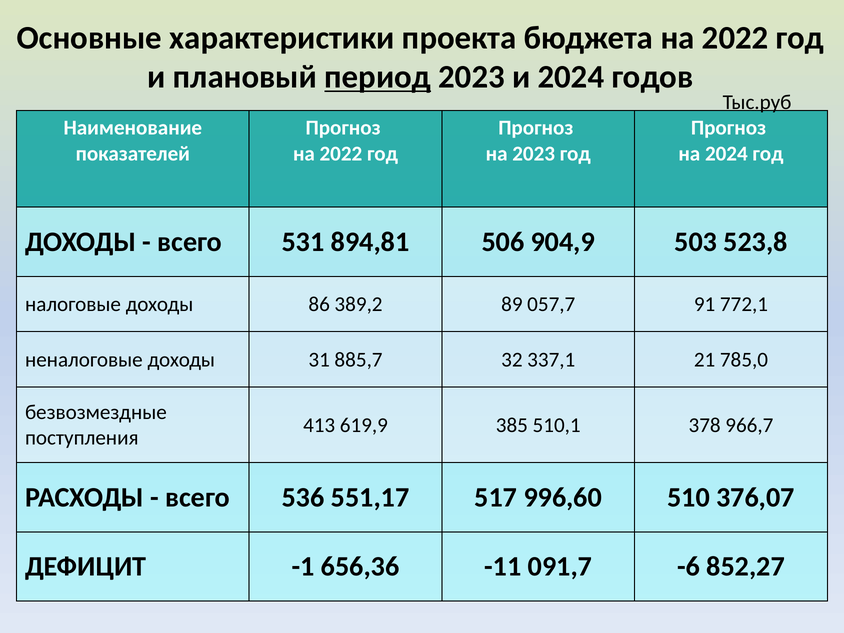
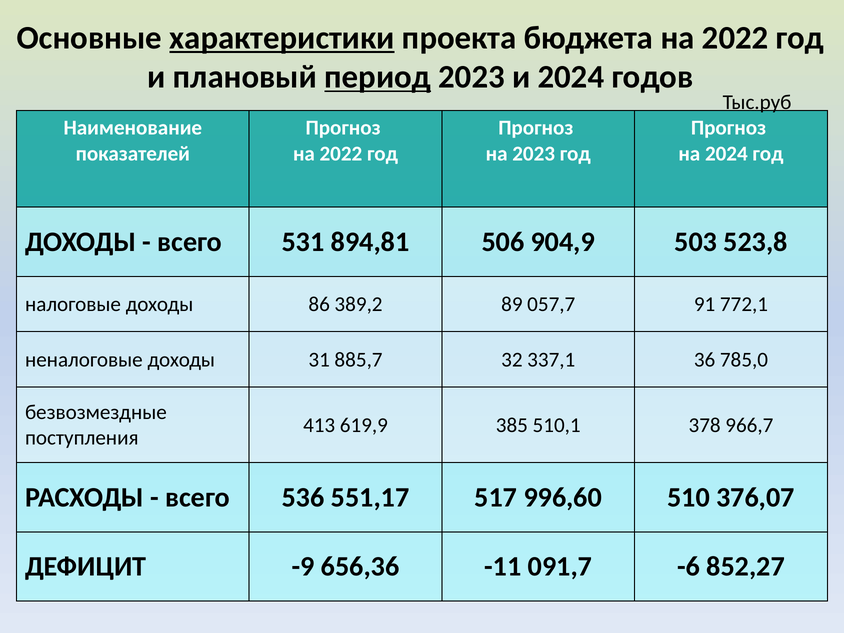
характеристики underline: none -> present
21: 21 -> 36
-1: -1 -> -9
